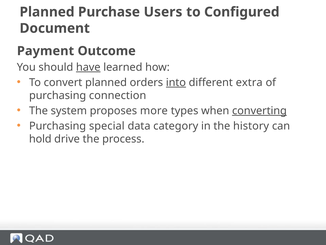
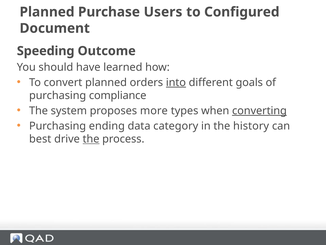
Payment: Payment -> Speeding
have underline: present -> none
extra: extra -> goals
connection: connection -> compliance
special: special -> ending
hold: hold -> best
the at (91, 139) underline: none -> present
